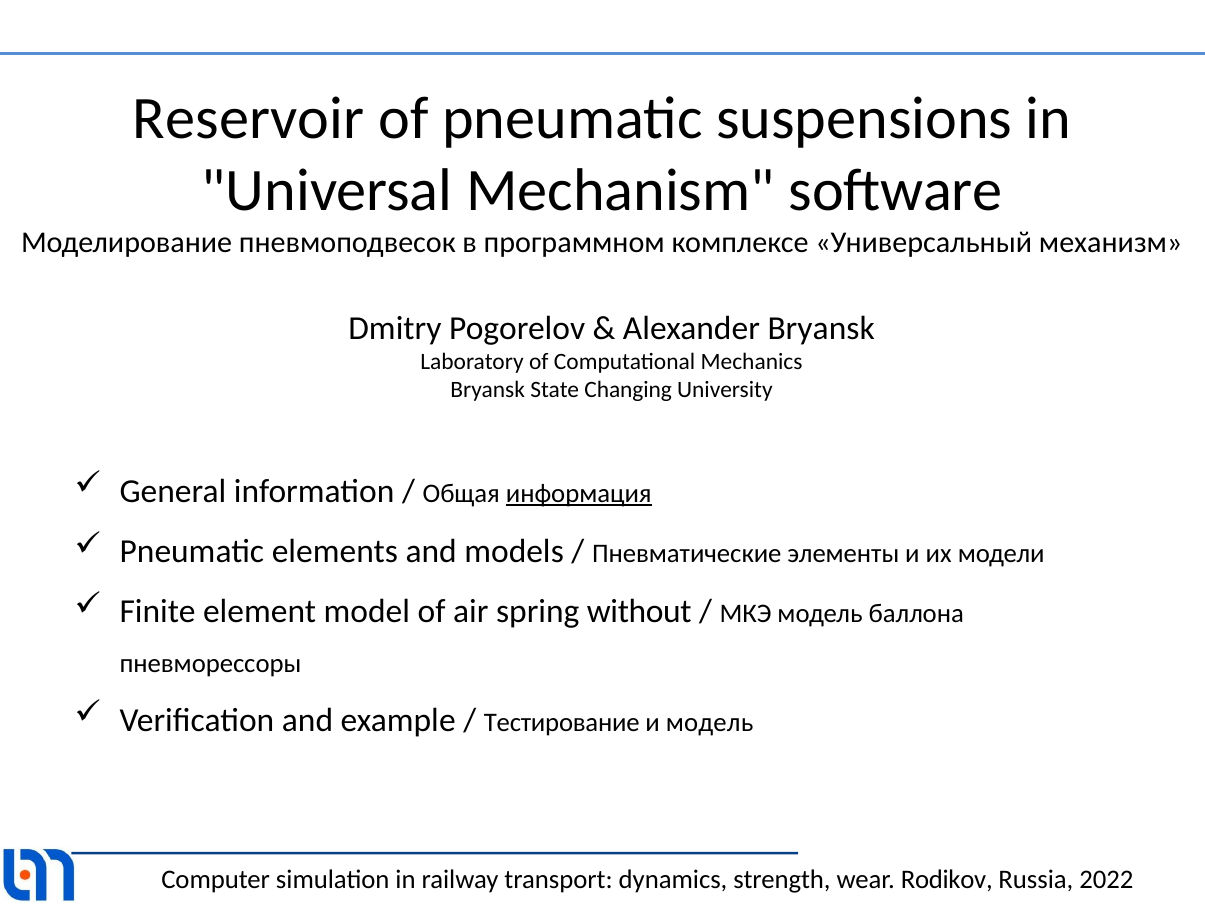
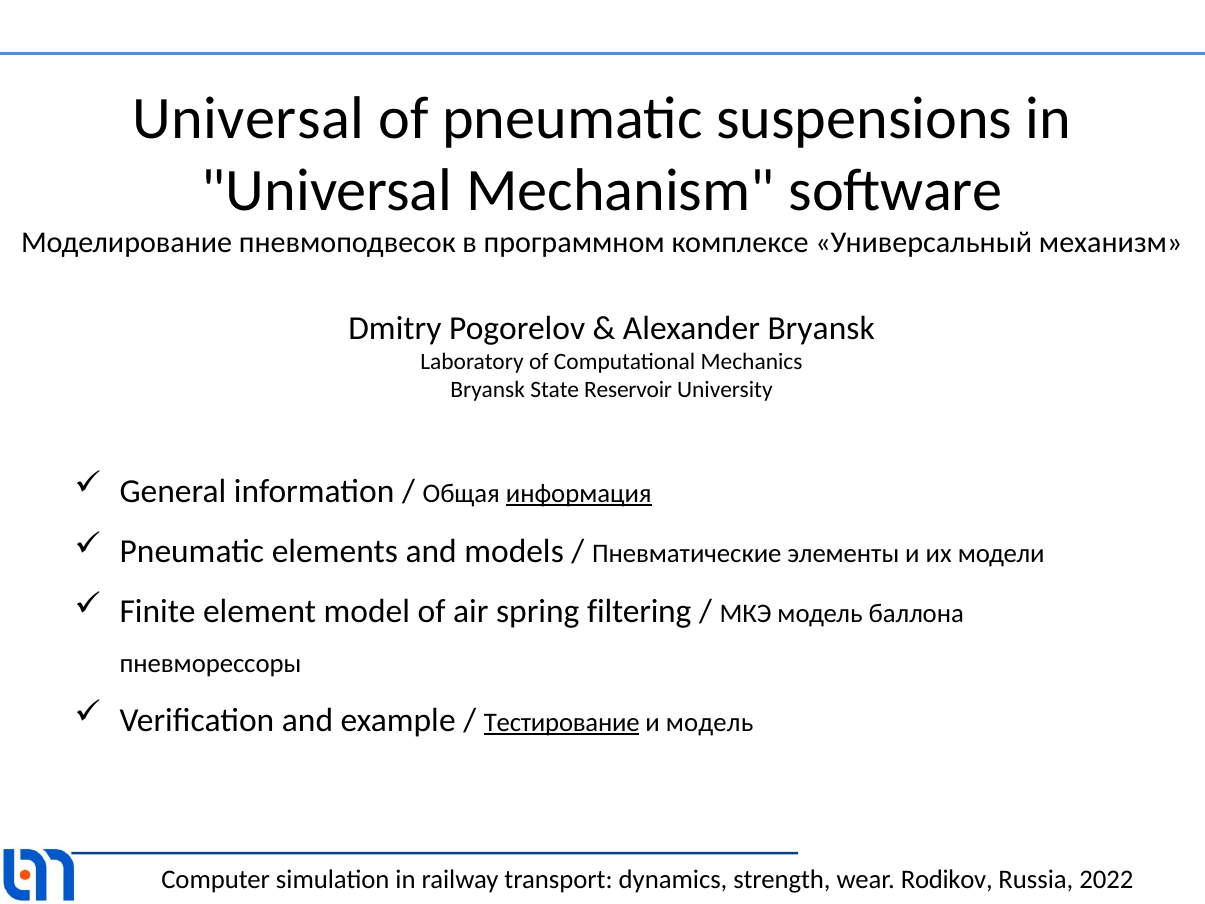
Reservoir at (249, 119): Reservoir -> Universal
Changing: Changing -> Reservoir
without: without -> filtering
Тестирование underline: none -> present
